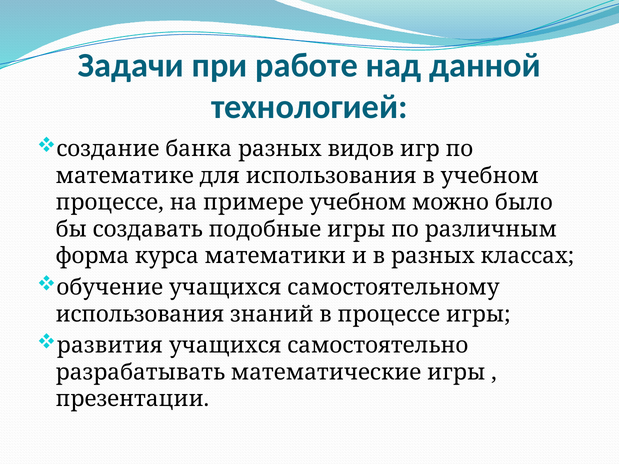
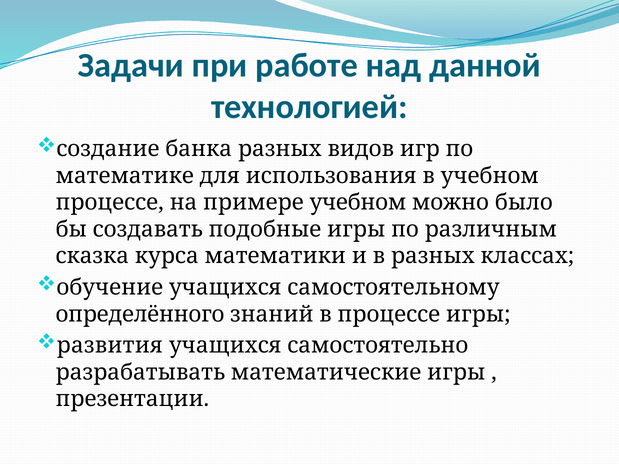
форма: форма -> сказка
использования at (140, 314): использования -> определённого
